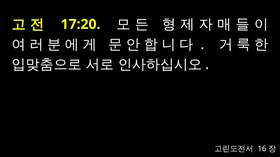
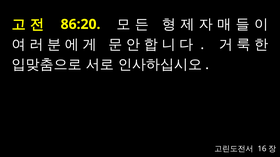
17:20: 17:20 -> 86:20
